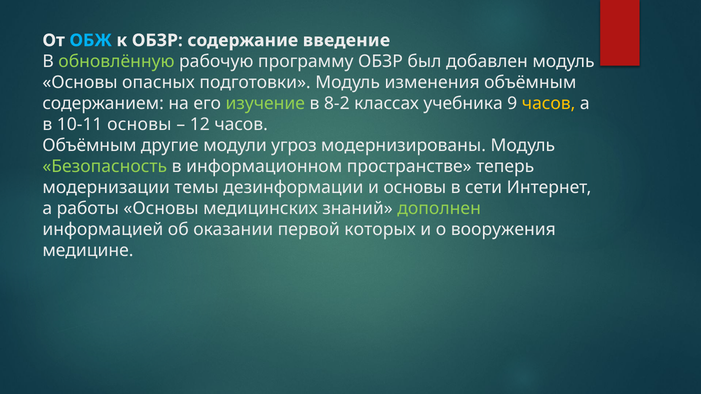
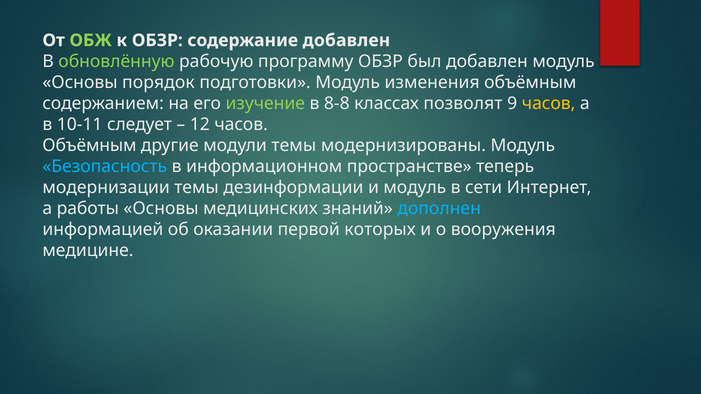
ОБЖ colour: light blue -> light green
содержание введение: введение -> добавлен
опасных: опасных -> порядок
8-2: 8-2 -> 8-8
учебника: учебника -> позволят
10-11 основы: основы -> следует
модули угроз: угроз -> темы
Безопасность colour: light green -> light blue
и основы: основы -> модуль
дополнен colour: light green -> light blue
